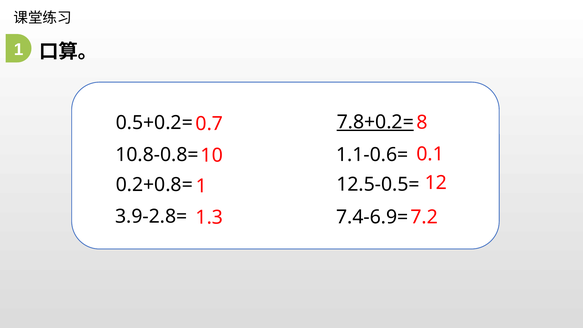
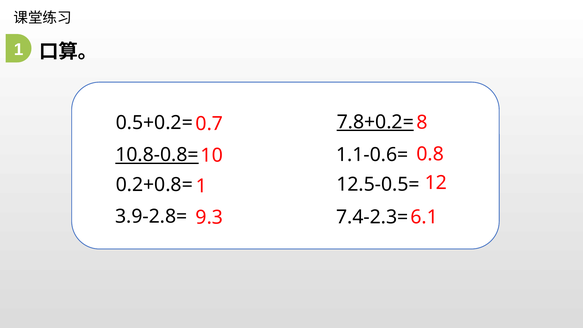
0.1: 0.1 -> 0.8
10.8-0.8= underline: none -> present
7.2: 7.2 -> 6.1
7.4-6.9=: 7.4-6.9= -> 7.4-2.3=
1.3: 1.3 -> 9.3
